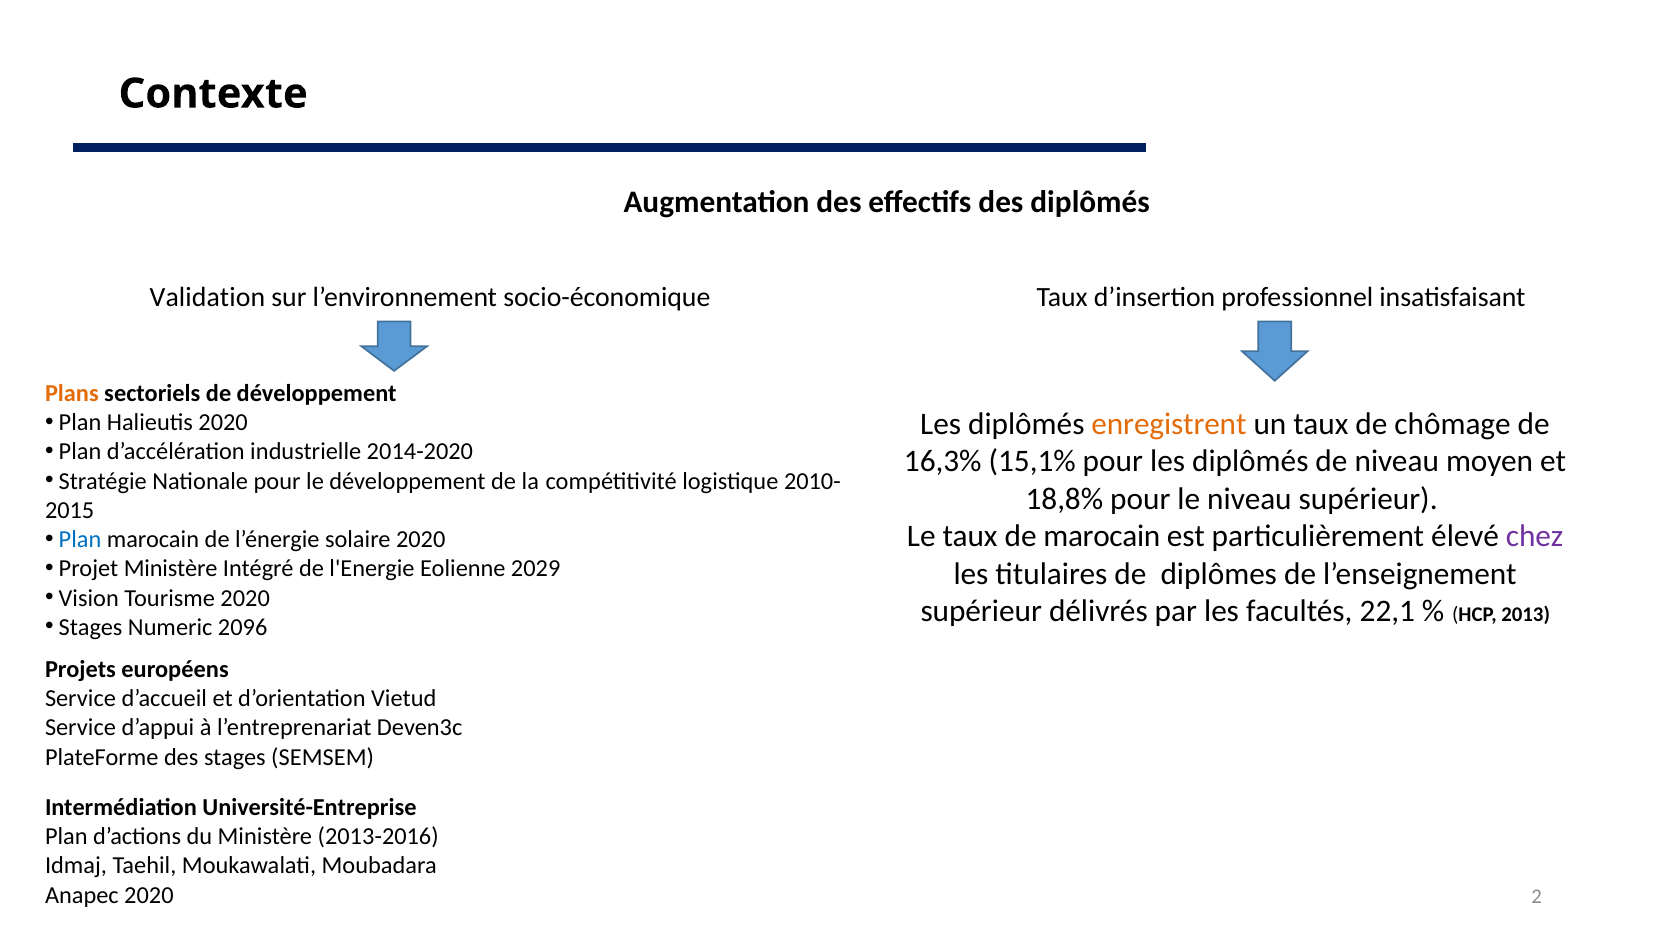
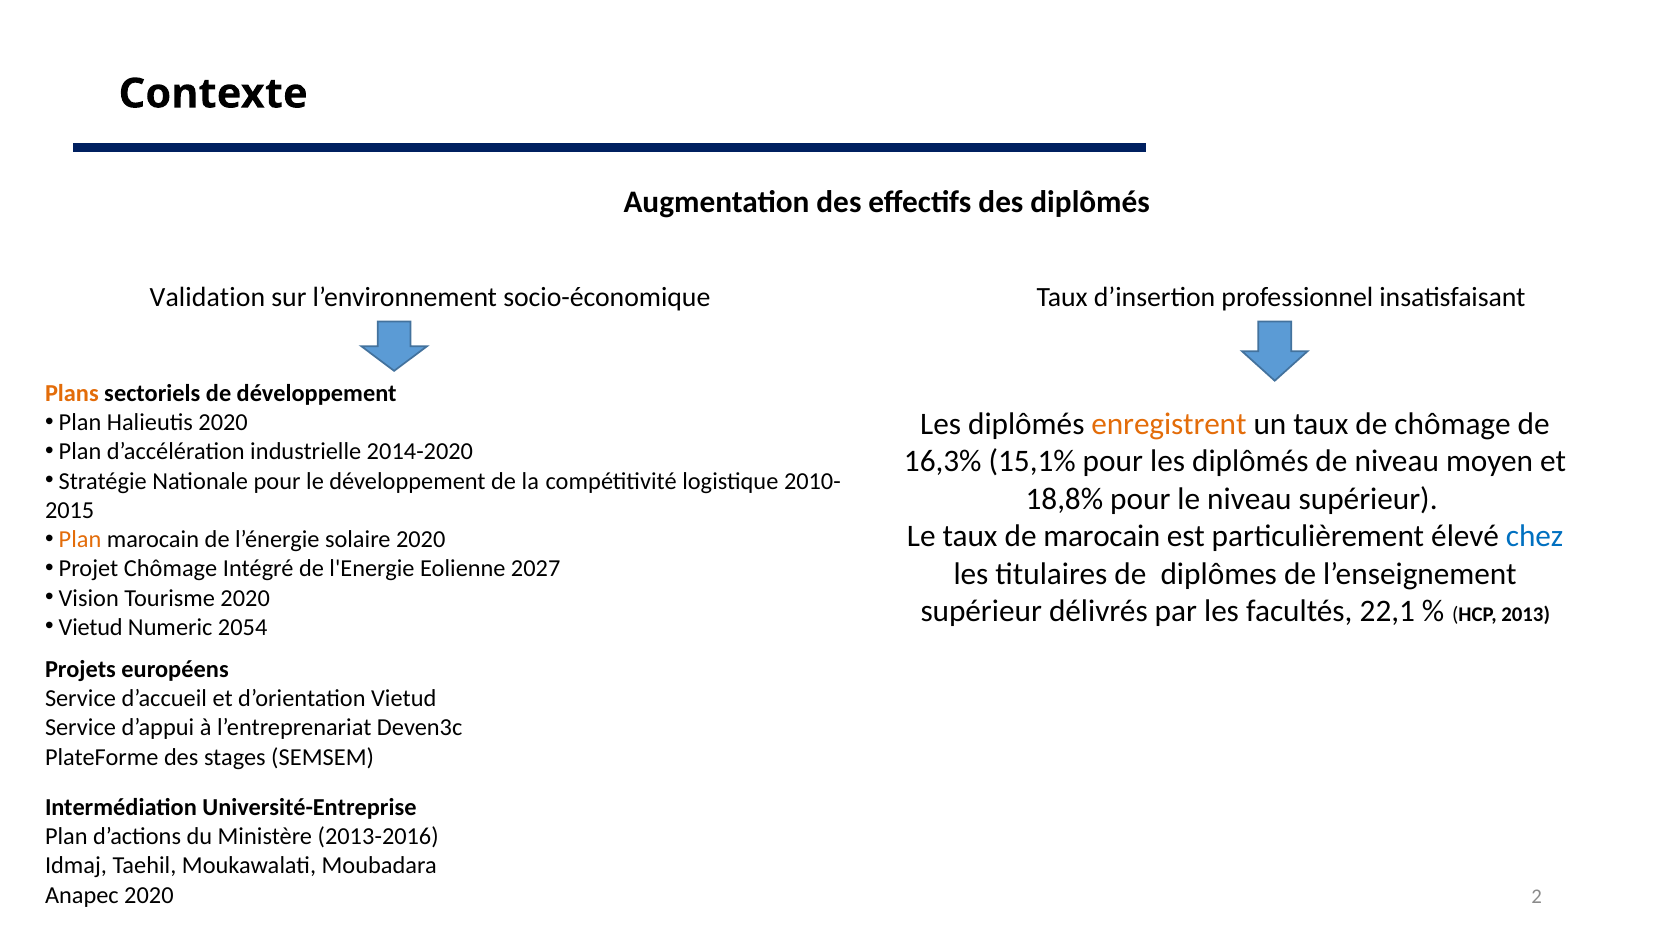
chez colour: purple -> blue
Plan at (80, 539) colour: blue -> orange
Projet Ministère: Ministère -> Chômage
2029: 2029 -> 2027
Stages at (91, 627): Stages -> Vietud
2096: 2096 -> 2054
